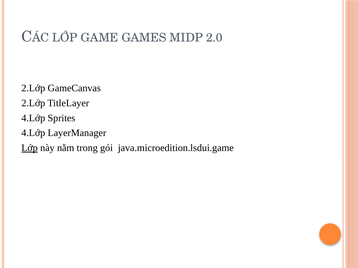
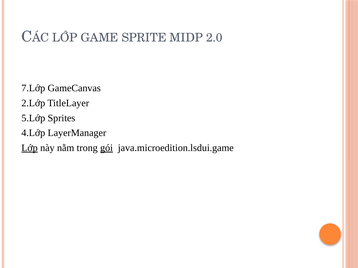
GAMES: GAMES -> SPRITE
2.Lớp at (33, 88): 2.Lớp -> 7.Lớp
4.Lớp at (33, 118): 4.Lớp -> 5.Lớp
gói underline: none -> present
